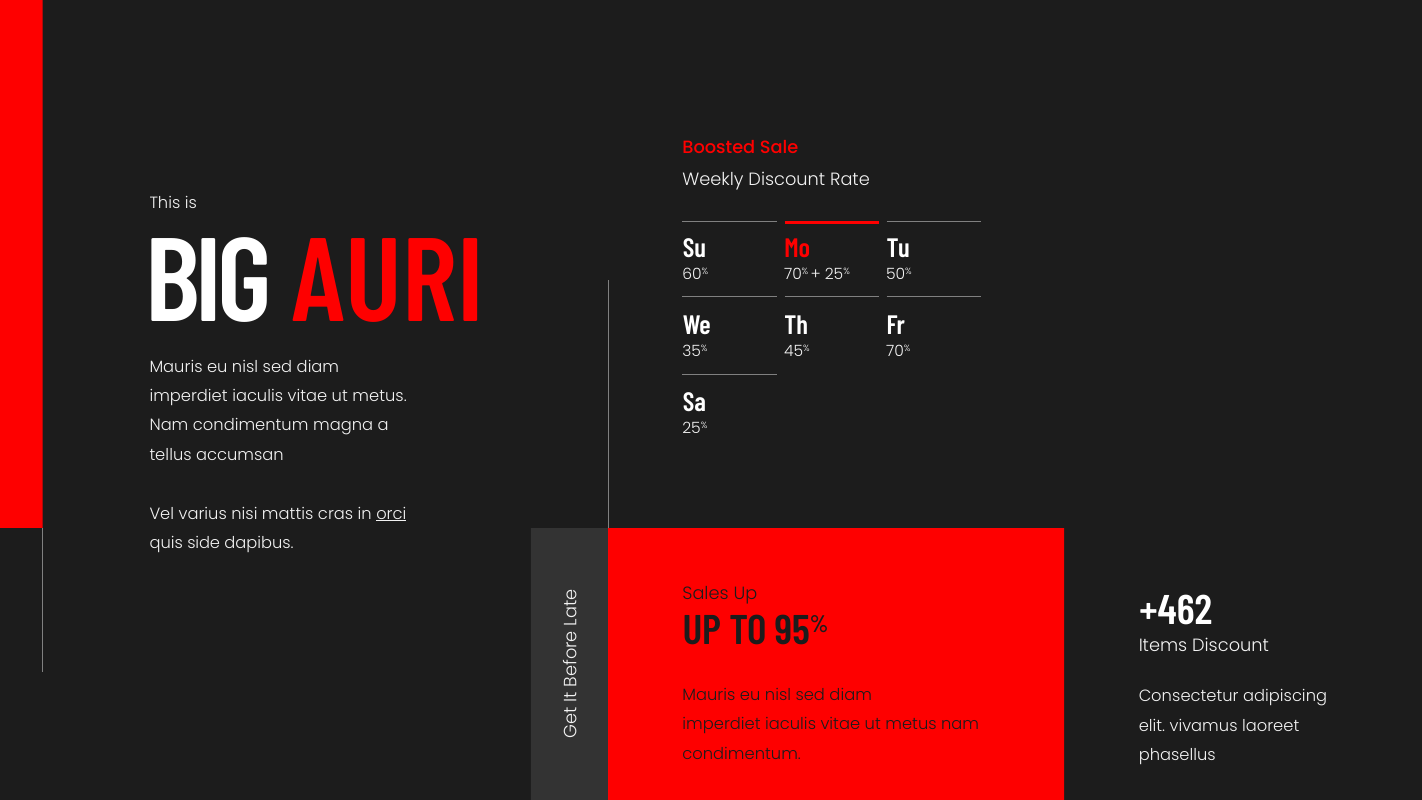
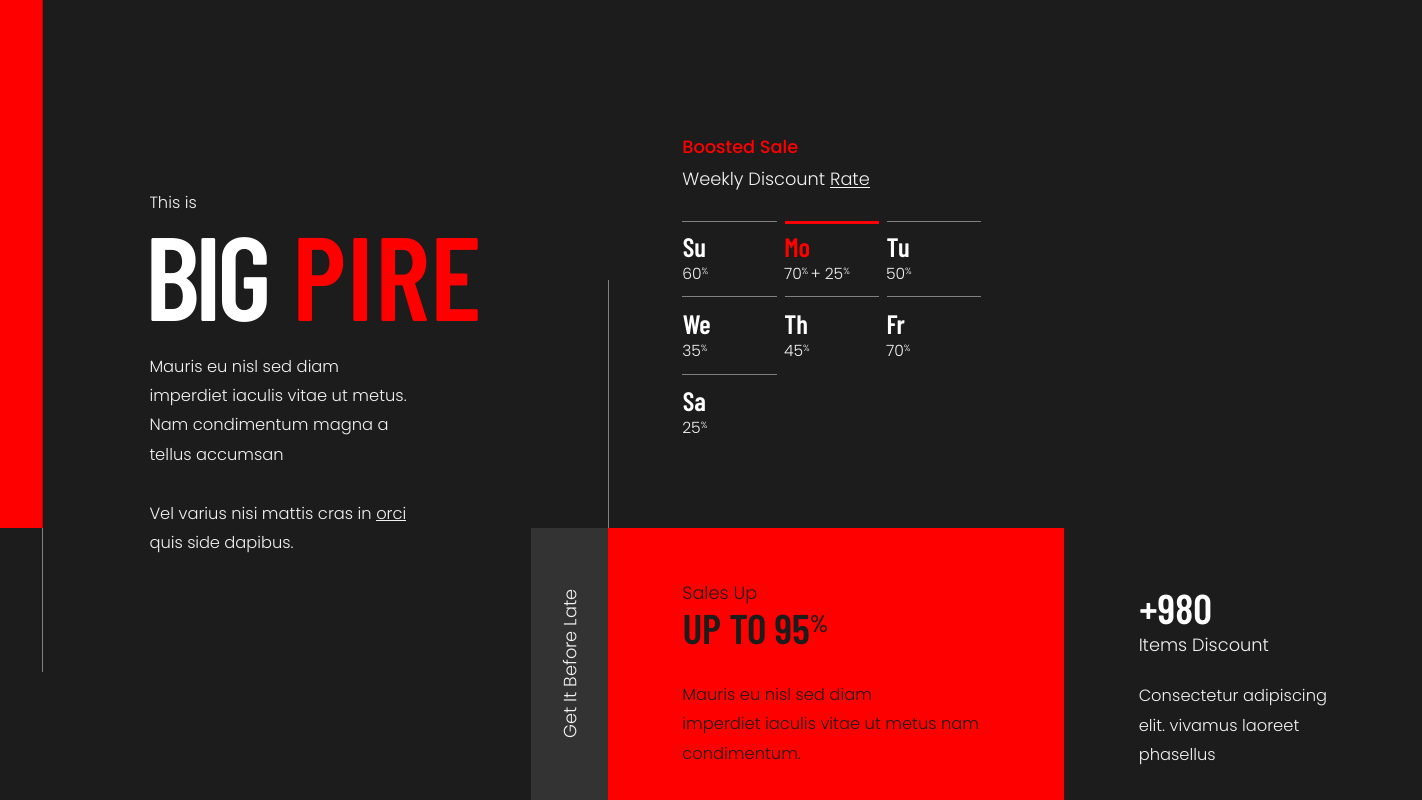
Rate underline: none -> present
AURI: AURI -> PIRE
+462: +462 -> +980
